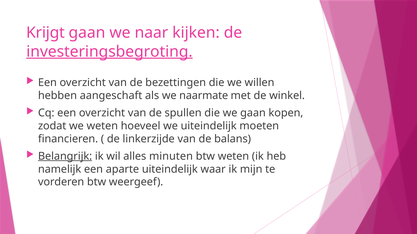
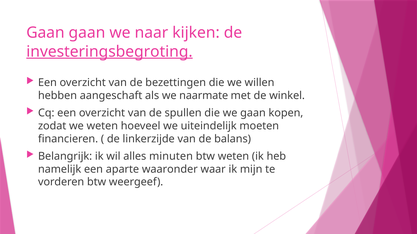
Krijgt at (45, 33): Krijgt -> Gaan
Belangrijk underline: present -> none
aparte uiteindelijk: uiteindelijk -> waaronder
